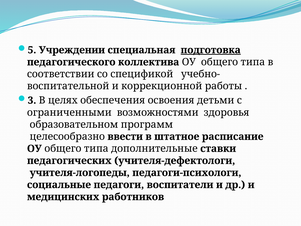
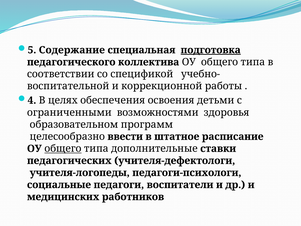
Учреждении: Учреждении -> Содержание
3: 3 -> 4
общего at (63, 148) underline: none -> present
